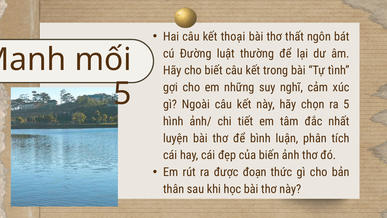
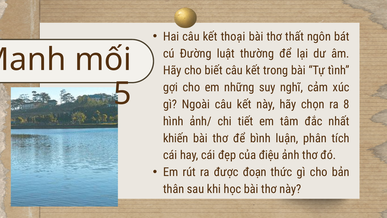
ra 5: 5 -> 8
luyện: luyện -> khiến
biến: biến -> điệu
